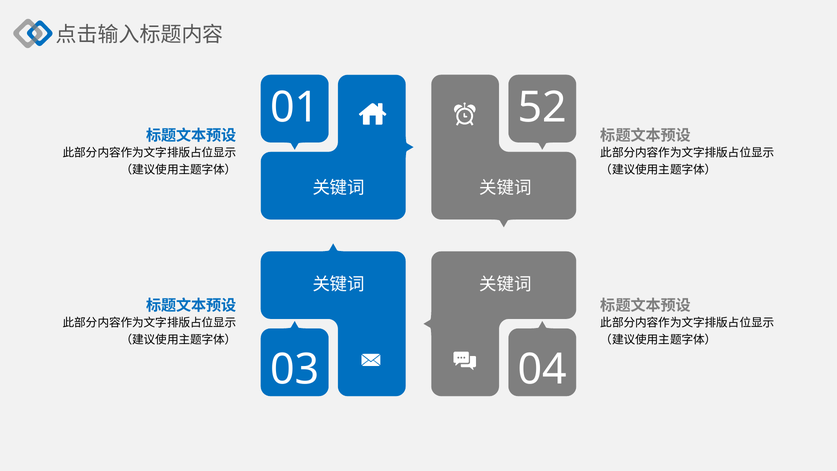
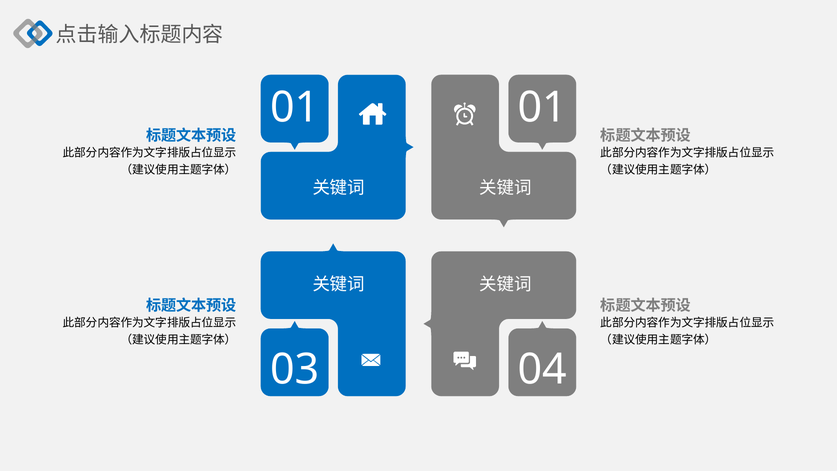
52 at (542, 108): 52 -> 01
